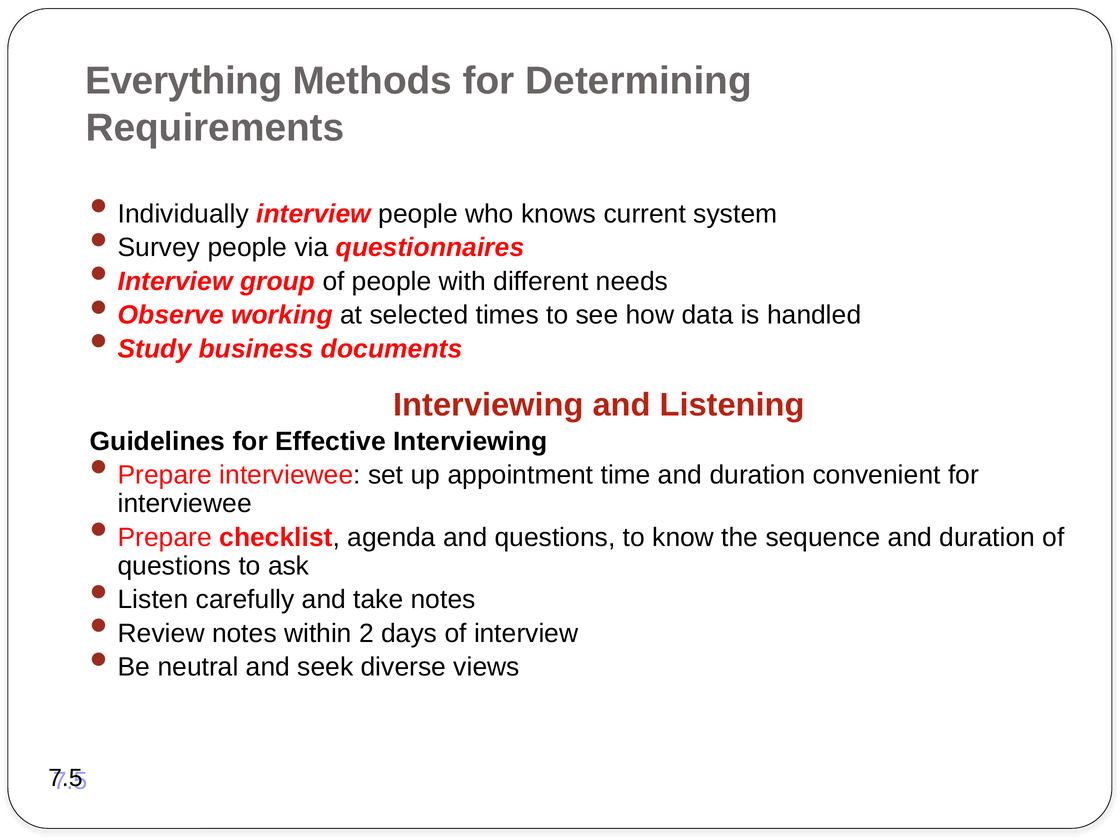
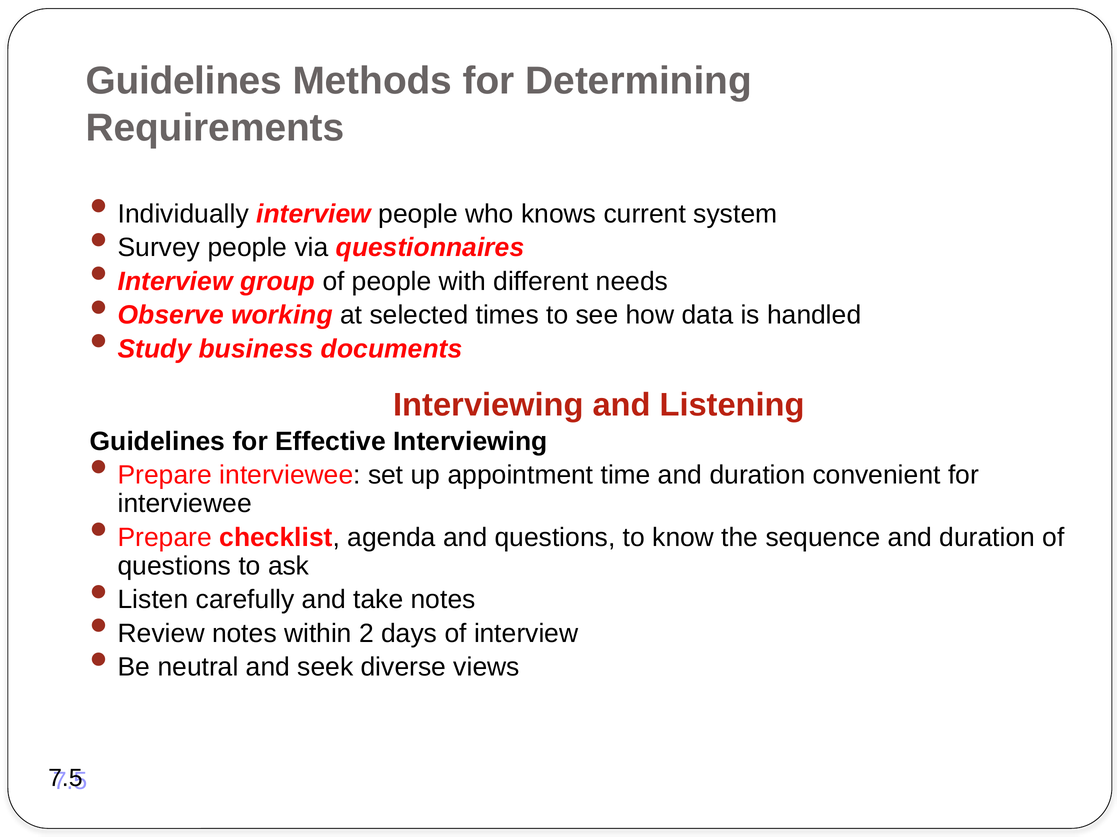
Everything at (184, 81): Everything -> Guidelines
